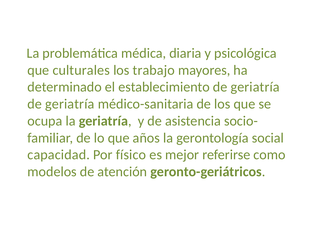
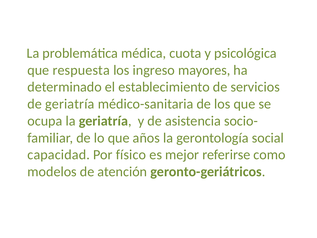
diaria: diaria -> cuota
culturales: culturales -> respuesta
trabajo: trabajo -> ingreso
establecimiento de geriatría: geriatría -> servicios
